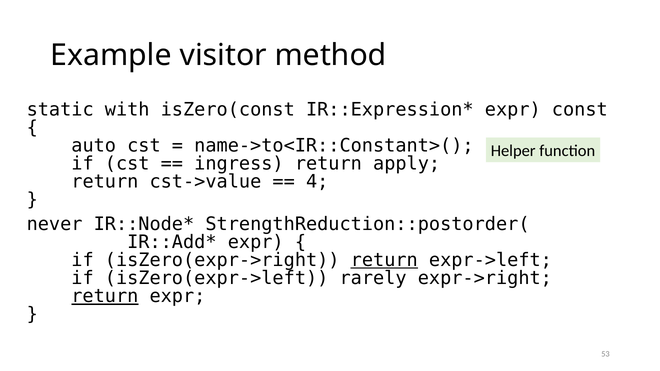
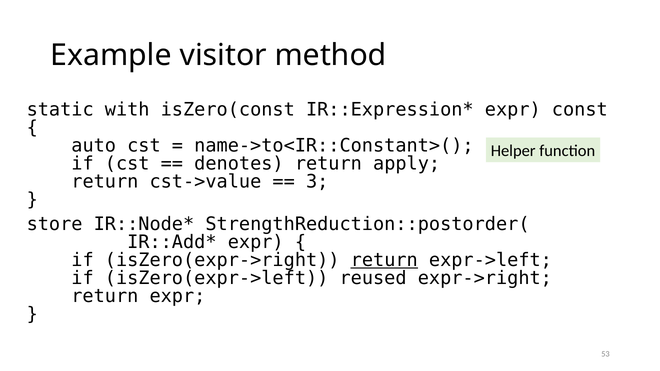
ingress: ingress -> denotes
4: 4 -> 3
never: never -> store
rarely: rarely -> reused
return at (105, 296) underline: present -> none
